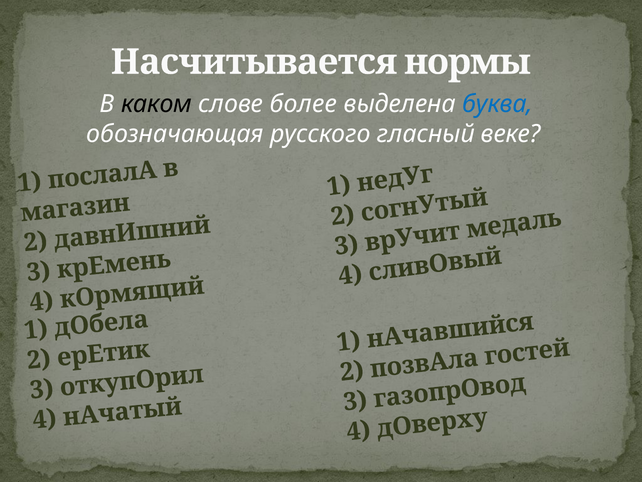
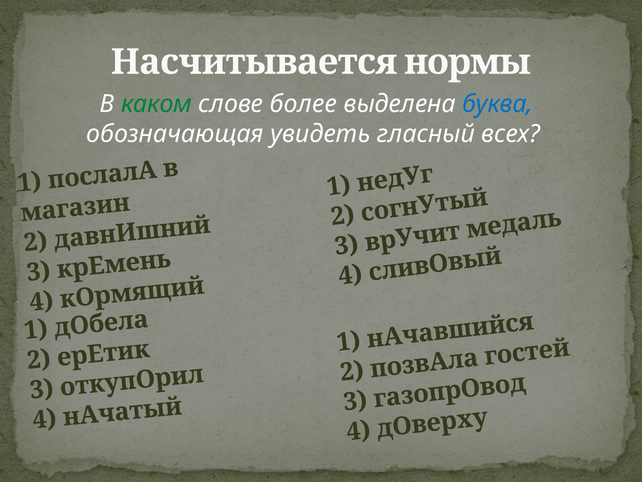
каком colour: black -> green
русского: русского -> увидеть
веке: веке -> всех
